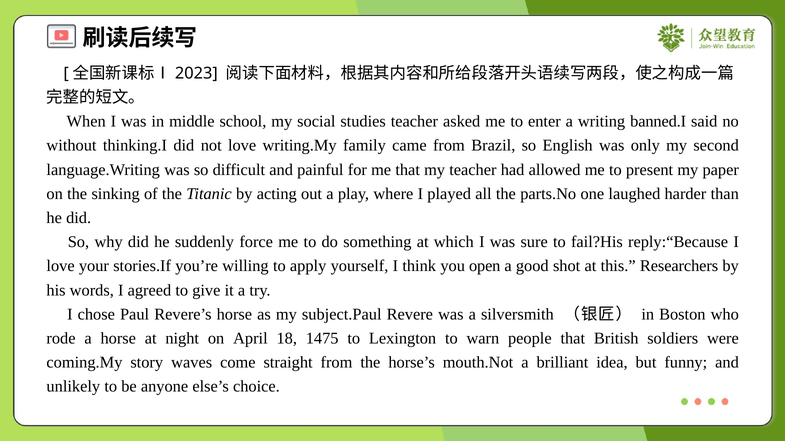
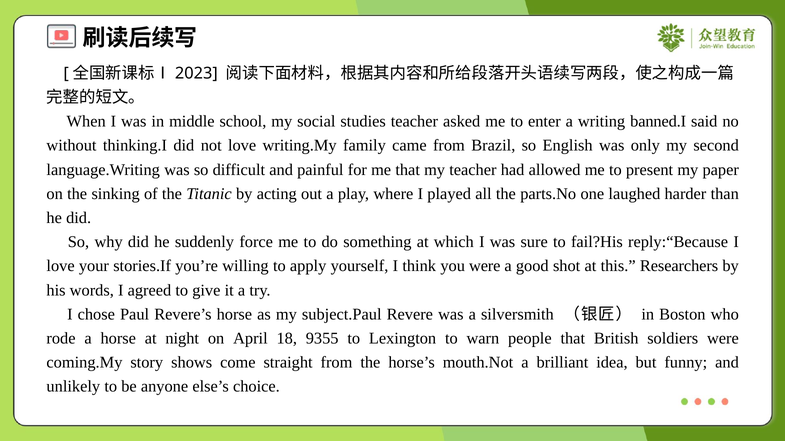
you open: open -> were
1475: 1475 -> 9355
waves: waves -> shows
